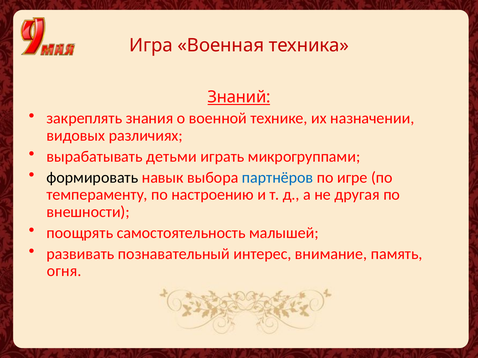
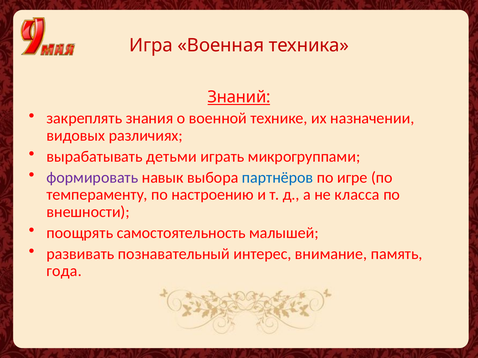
формировать colour: black -> purple
другая: другая -> класса
огня: огня -> года
